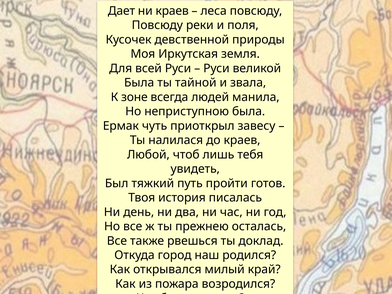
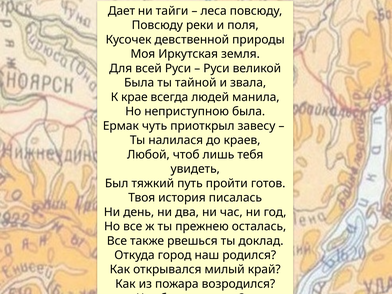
ни краев: краев -> тайги
зоне: зоне -> крае
